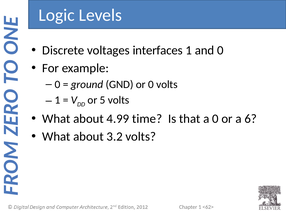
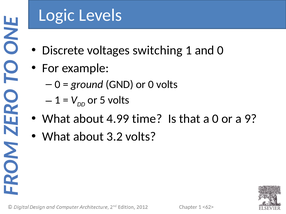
interfaces: interfaces -> switching
6: 6 -> 9
